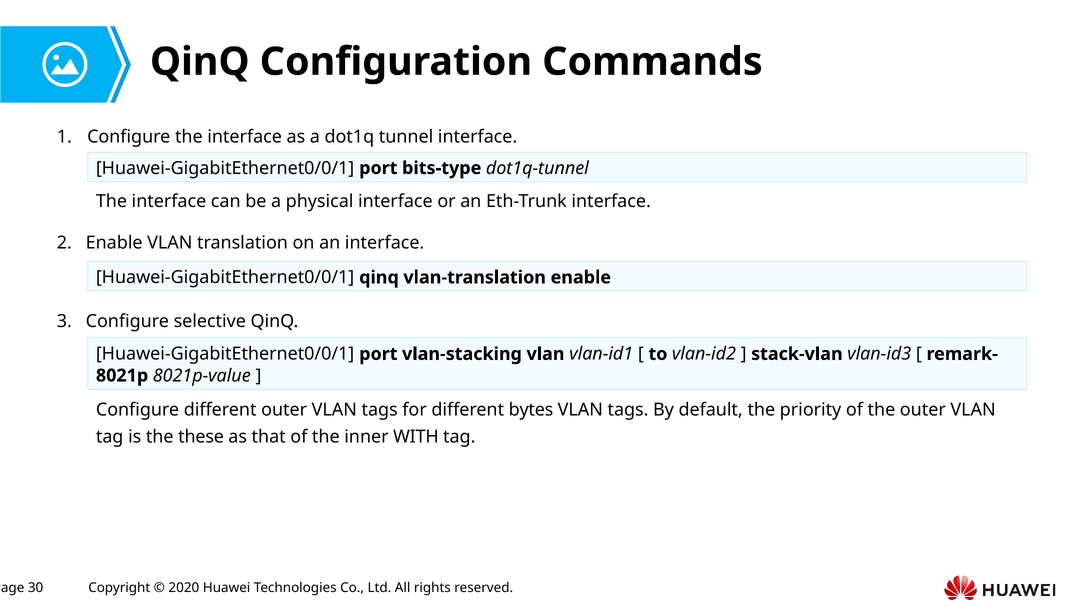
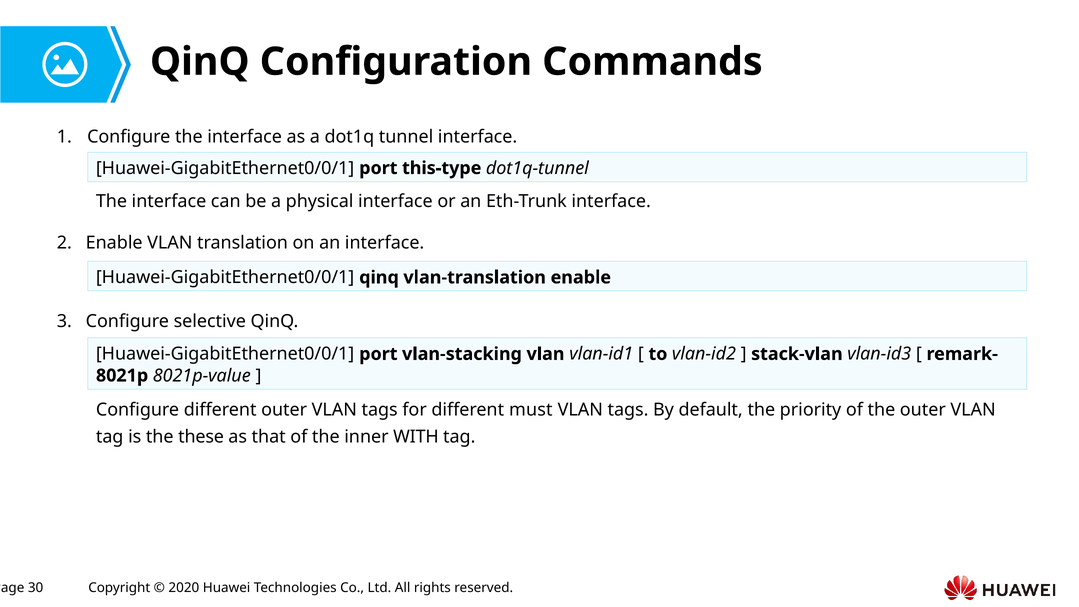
bits-type: bits-type -> this-type
bytes: bytes -> must
